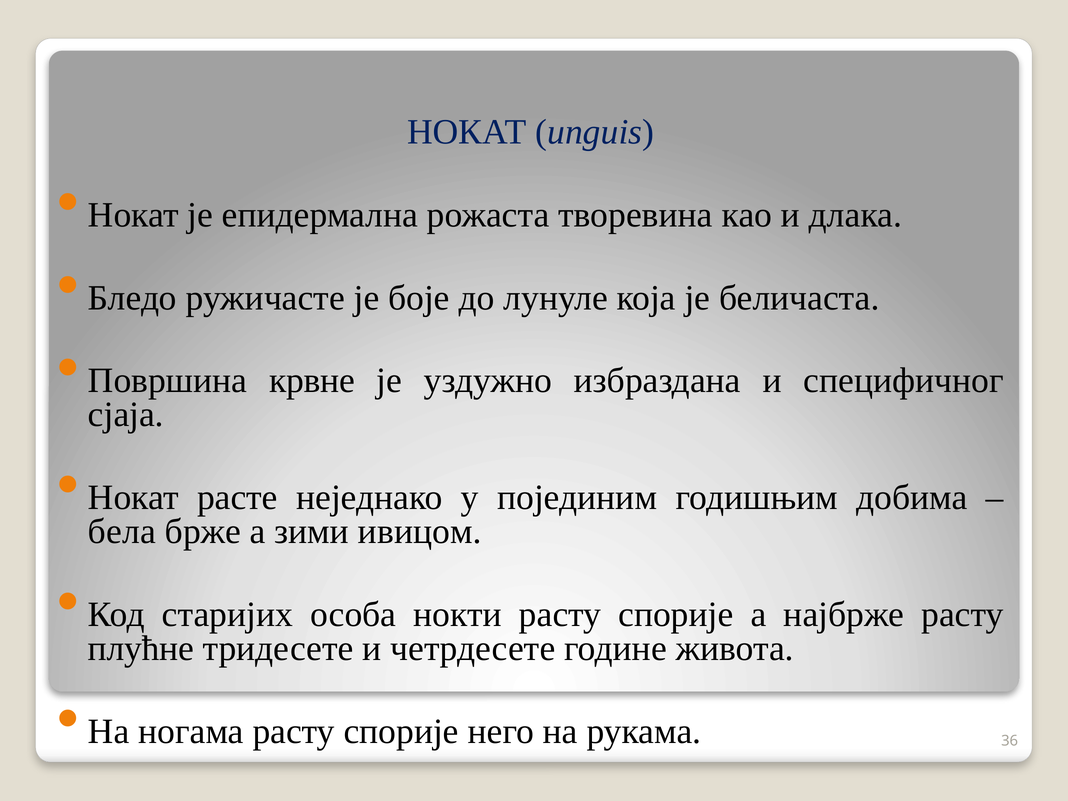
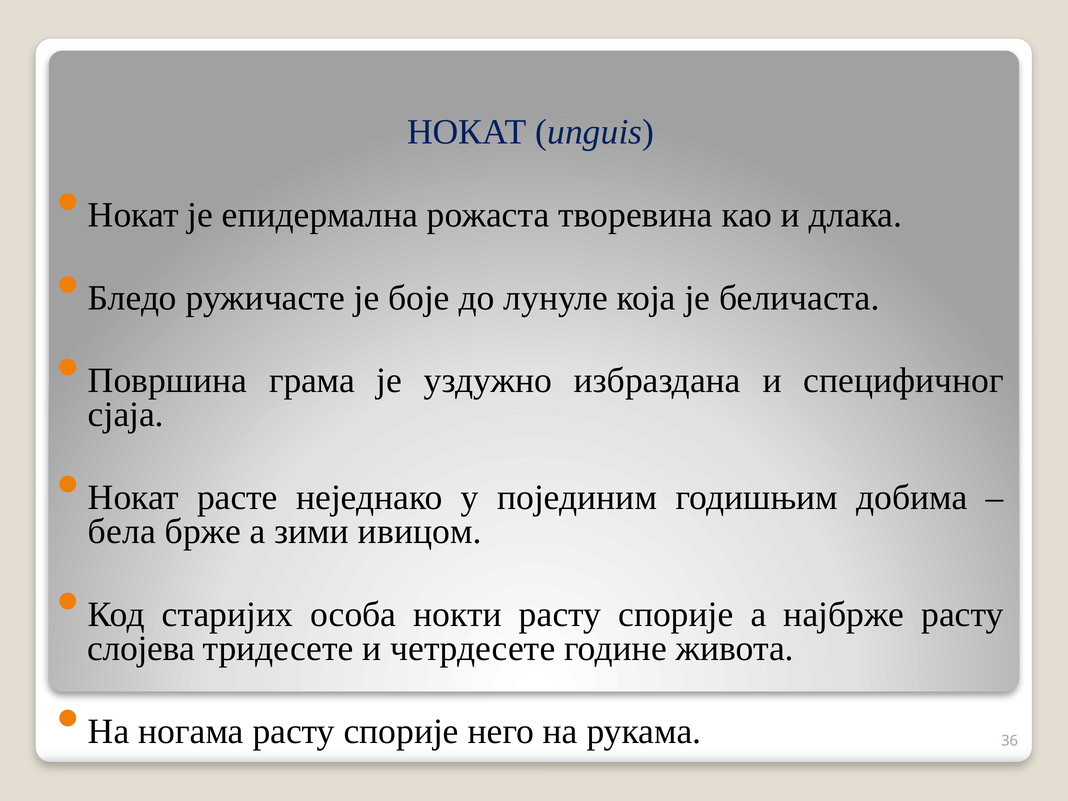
крвне: крвне -> грама
плућне: плућне -> слојева
